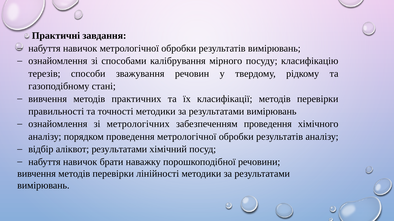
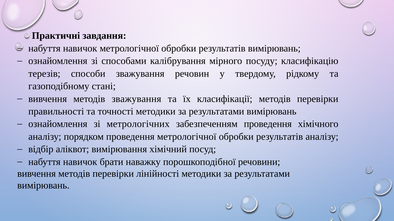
методів практичних: практичних -> зважування
аліквот результатами: результатами -> вимірювання
